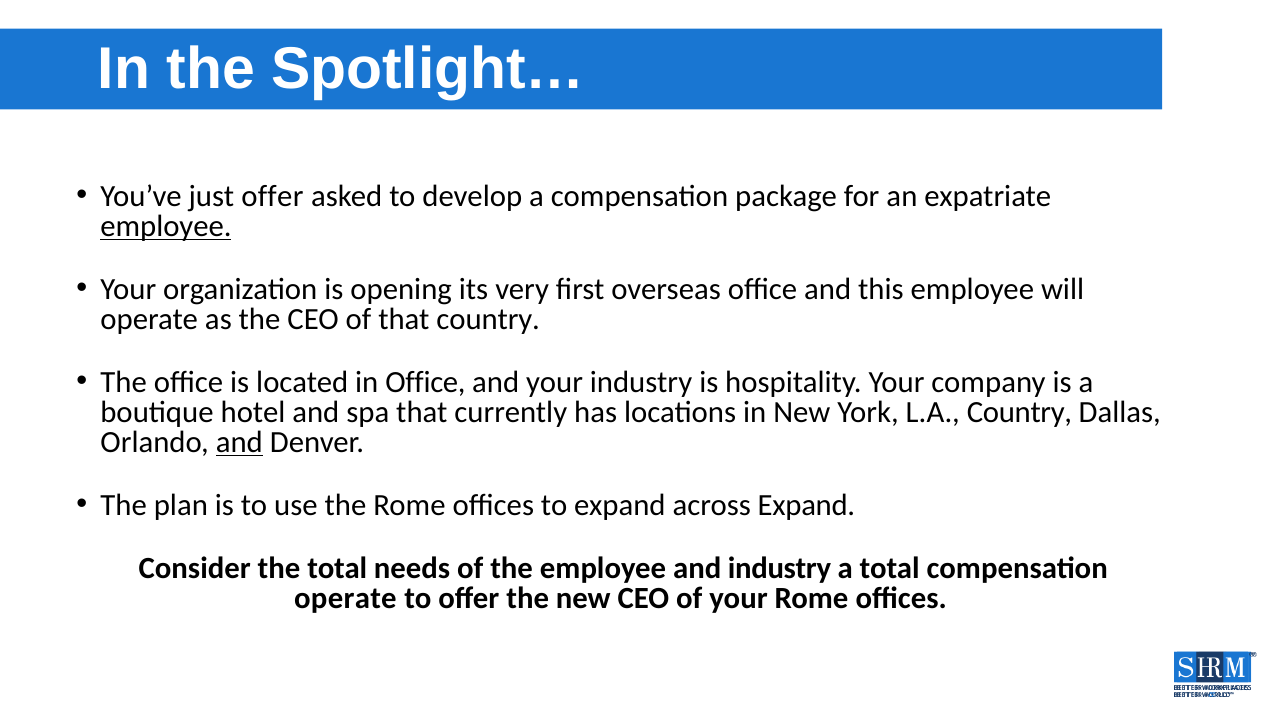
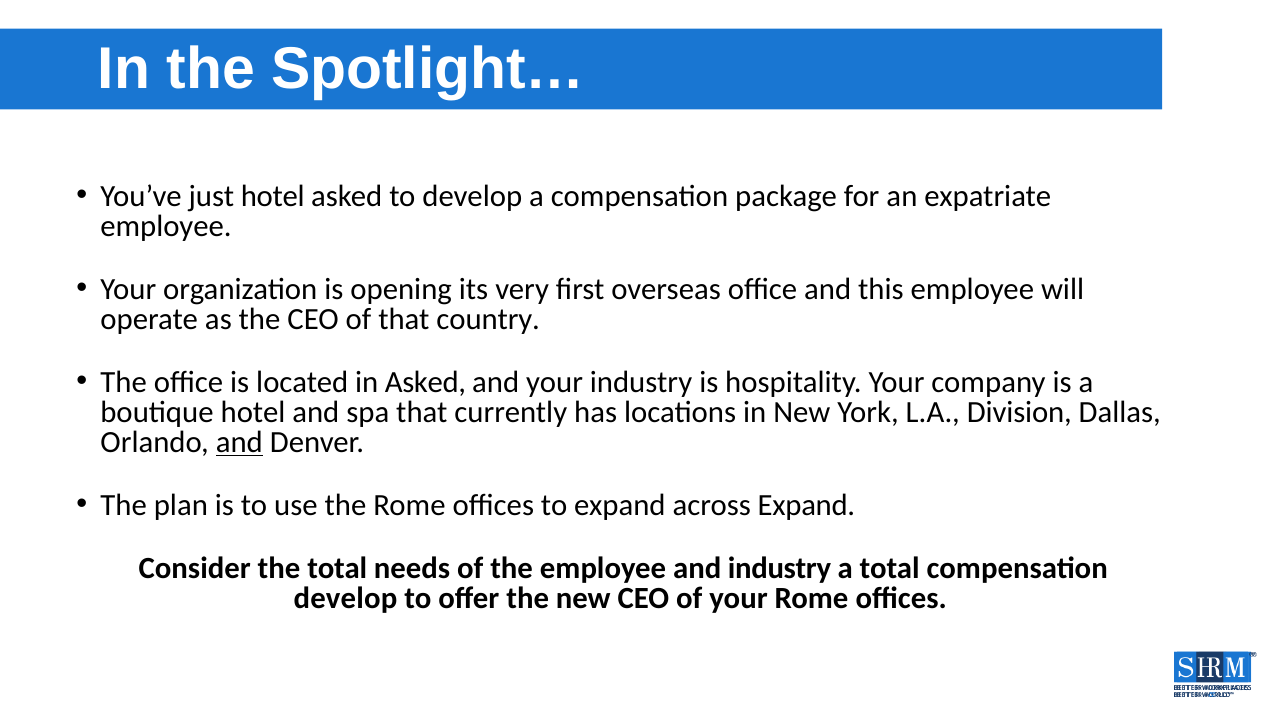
just offer: offer -> hotel
employee at (166, 226) underline: present -> none
in Office: Office -> Asked
L.A Country: Country -> Division
operate at (345, 598): operate -> develop
